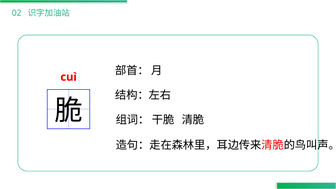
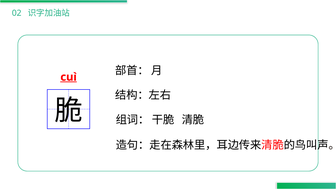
cuì underline: none -> present
